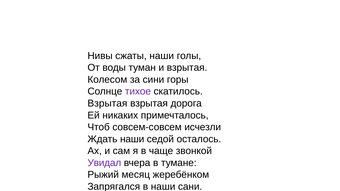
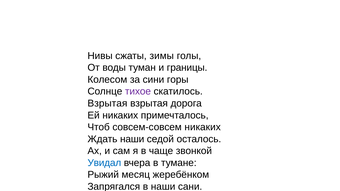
сжаты наши: наши -> зимы
и взрытая: взрытая -> границы
совсем-совсем исчезли: исчезли -> никаких
Увидал colour: purple -> blue
